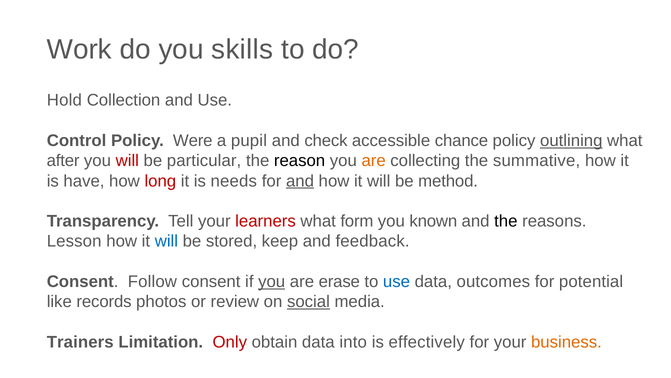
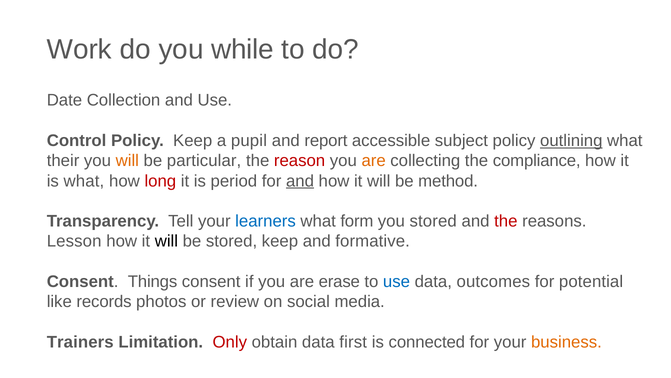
skills: skills -> while
Hold: Hold -> Date
Policy Were: Were -> Keep
check: check -> report
chance: chance -> subject
after: after -> their
will at (127, 161) colour: red -> orange
reason colour: black -> red
summative: summative -> compliance
is have: have -> what
needs: needs -> period
learners colour: red -> blue
you known: known -> stored
the at (506, 221) colour: black -> red
will at (166, 241) colour: blue -> black
feedback: feedback -> formative
Follow: Follow -> Things
you at (272, 281) underline: present -> none
social underline: present -> none
into: into -> first
effectively: effectively -> connected
